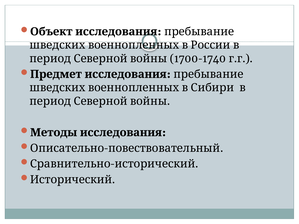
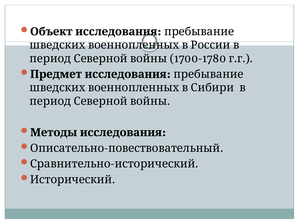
1700-1740: 1700-1740 -> 1700-1780
